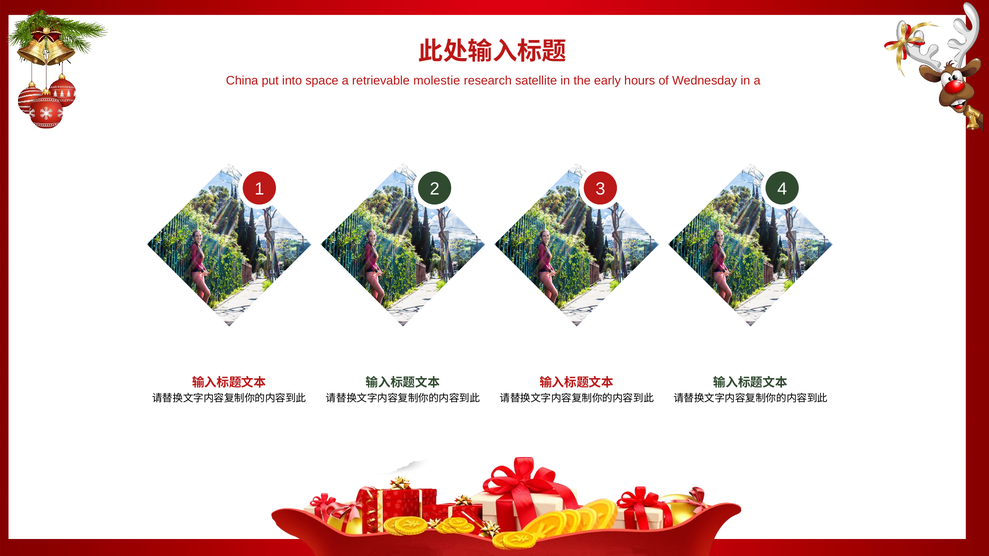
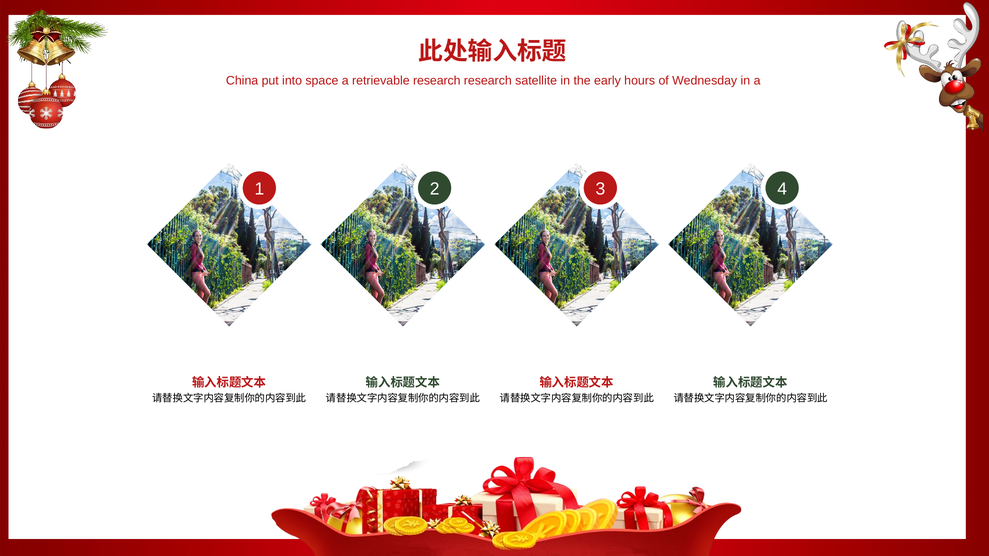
retrievable molestie: molestie -> research
